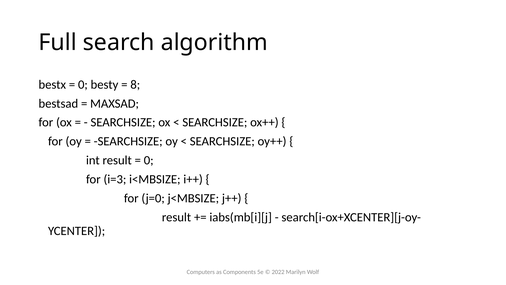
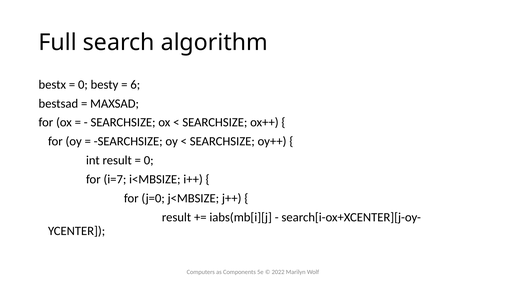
8: 8 -> 6
i=3: i=3 -> i=7
